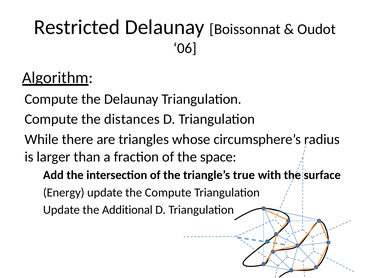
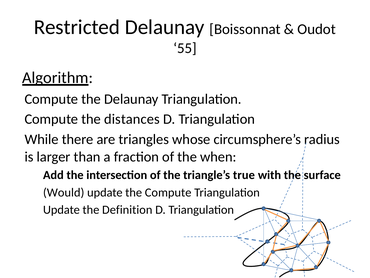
06: 06 -> 55
space: space -> when
Energy: Energy -> Would
Additional: Additional -> Definition
